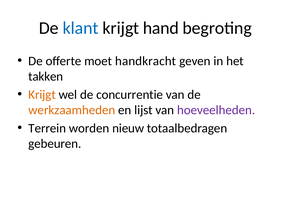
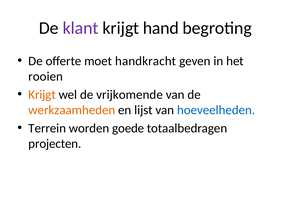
klant colour: blue -> purple
takken: takken -> rooien
concurrentie: concurrentie -> vrijkomende
hoeveelheden colour: purple -> blue
nieuw: nieuw -> goede
gebeuren: gebeuren -> projecten
